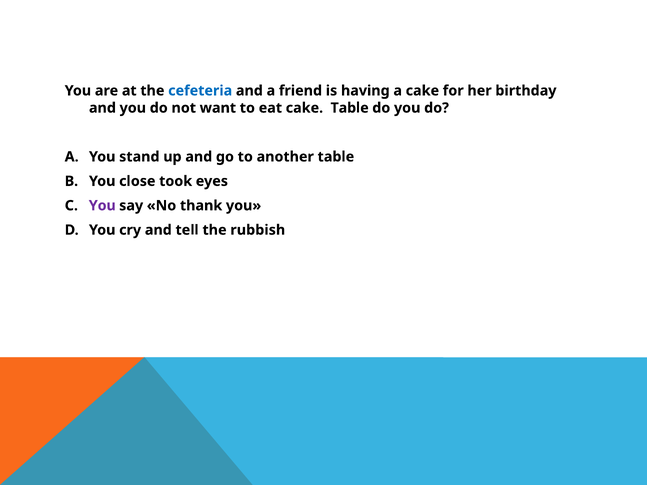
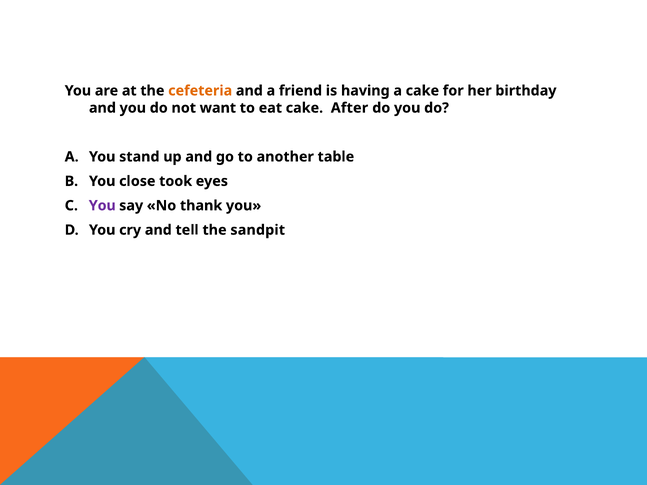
cefeteria colour: blue -> orange
cake Table: Table -> After
rubbish: rubbish -> sandpit
